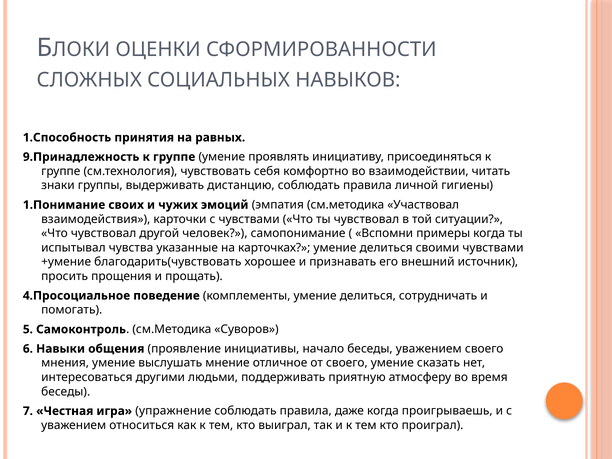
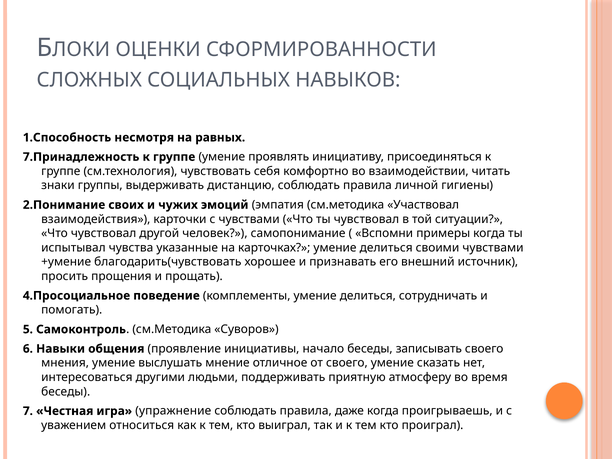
принятия: принятия -> несмотря
9.Принадлежность: 9.Принадлежность -> 7.Принадлежность
1.Понимание: 1.Понимание -> 2.Понимание
беседы уважением: уважением -> записывать
